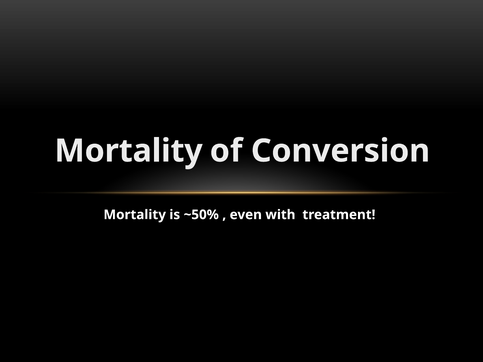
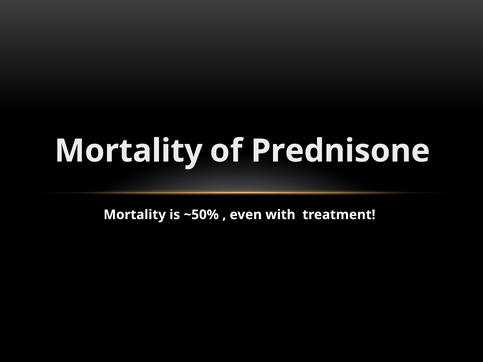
Conversion: Conversion -> Prednisone
